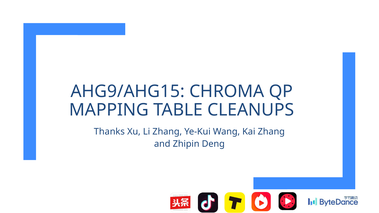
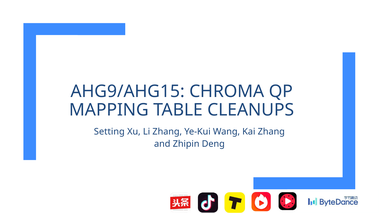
Thanks: Thanks -> Setting
